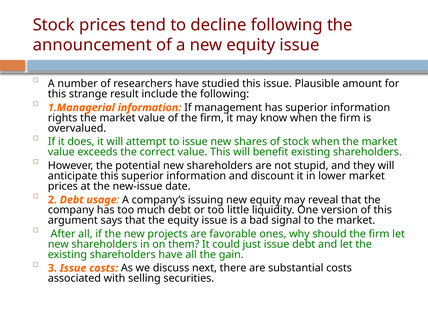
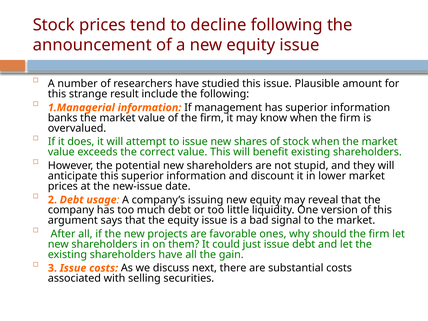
rights: rights -> banks
